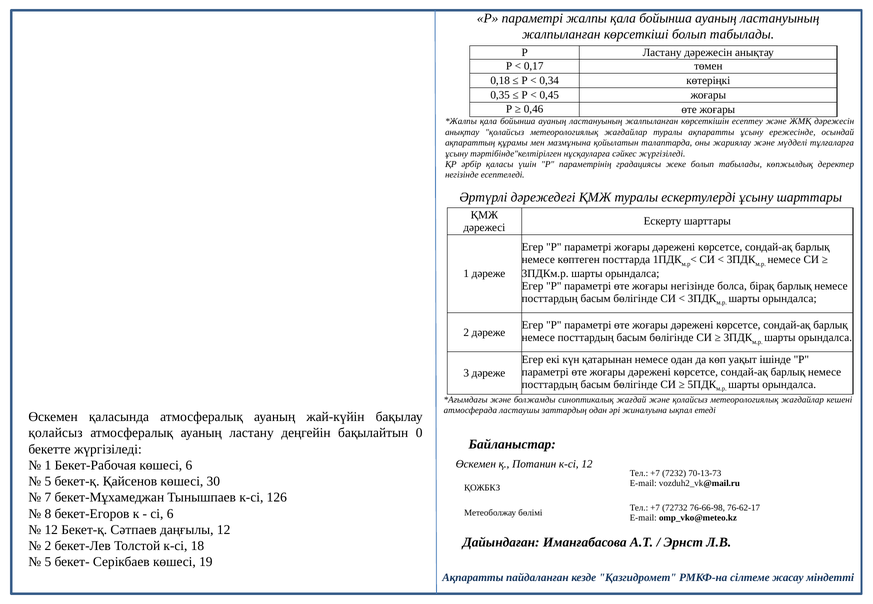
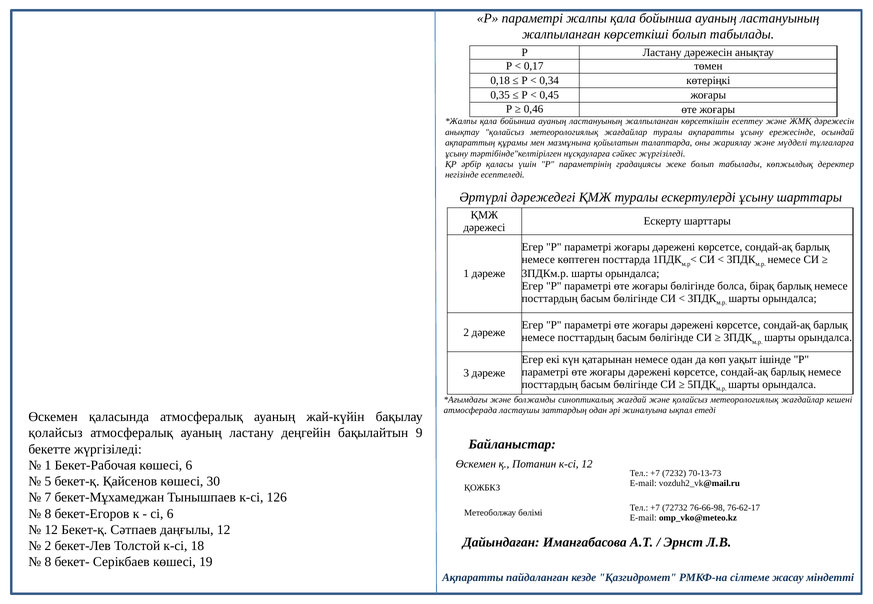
жоғары негізінде: негізінде -> бөлігінде
0: 0 -> 9
5 at (48, 562): 5 -> 8
